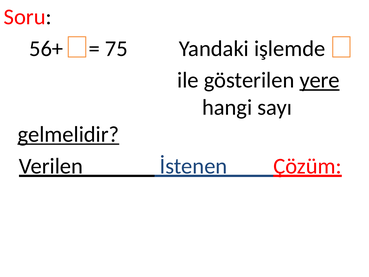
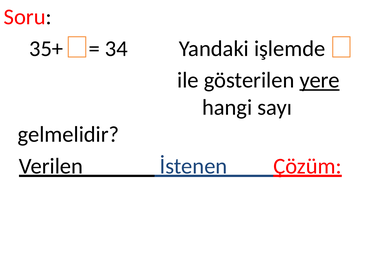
56+: 56+ -> 35+
75: 75 -> 34
gelmelidir underline: present -> none
